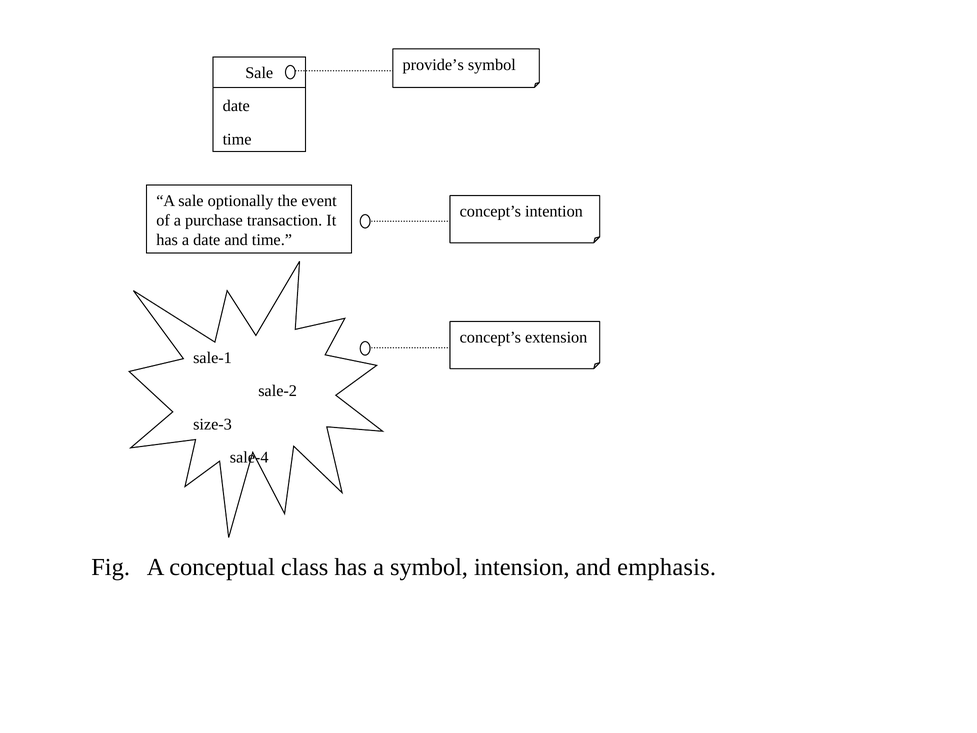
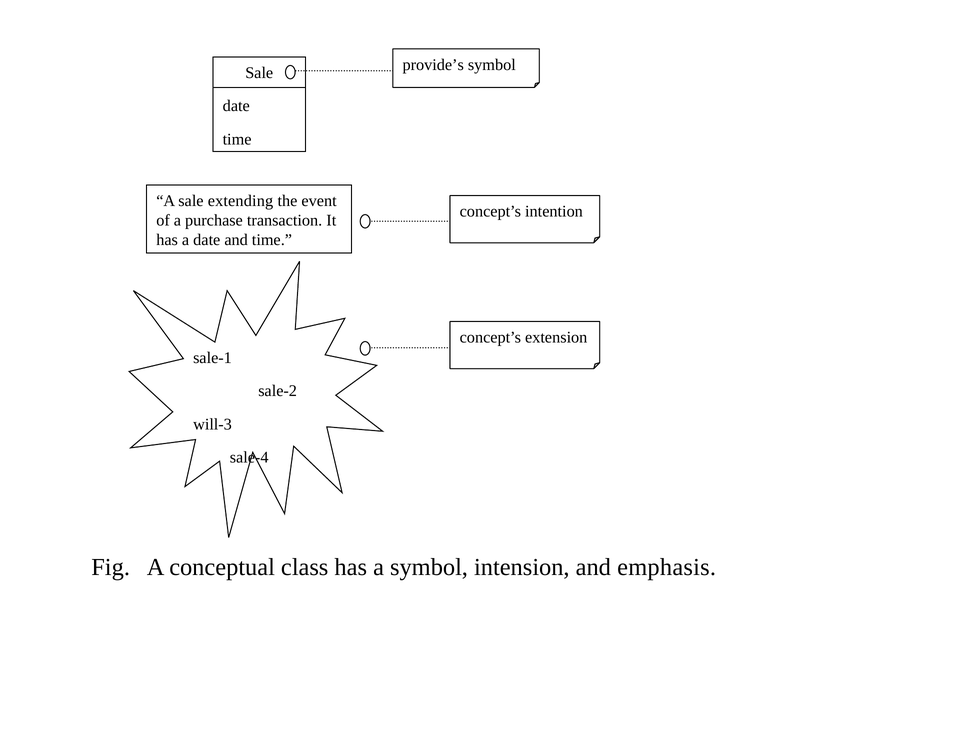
optionally: optionally -> extending
size-3: size-3 -> will-3
